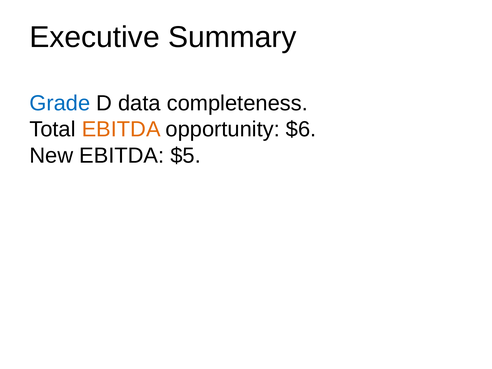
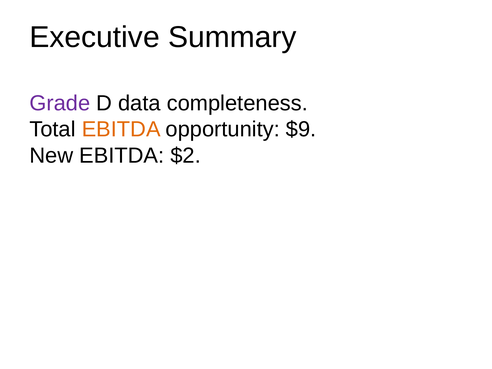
Grade colour: blue -> purple
$6: $6 -> $9
$5: $5 -> $2
